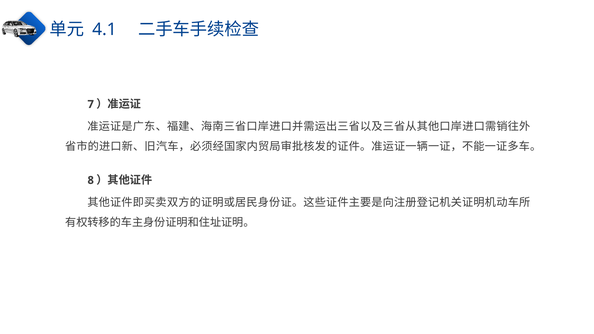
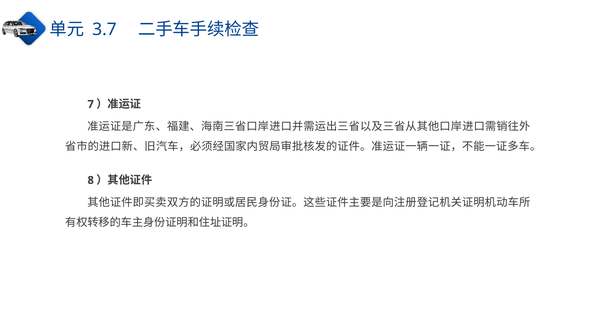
4.1: 4.1 -> 3.7
